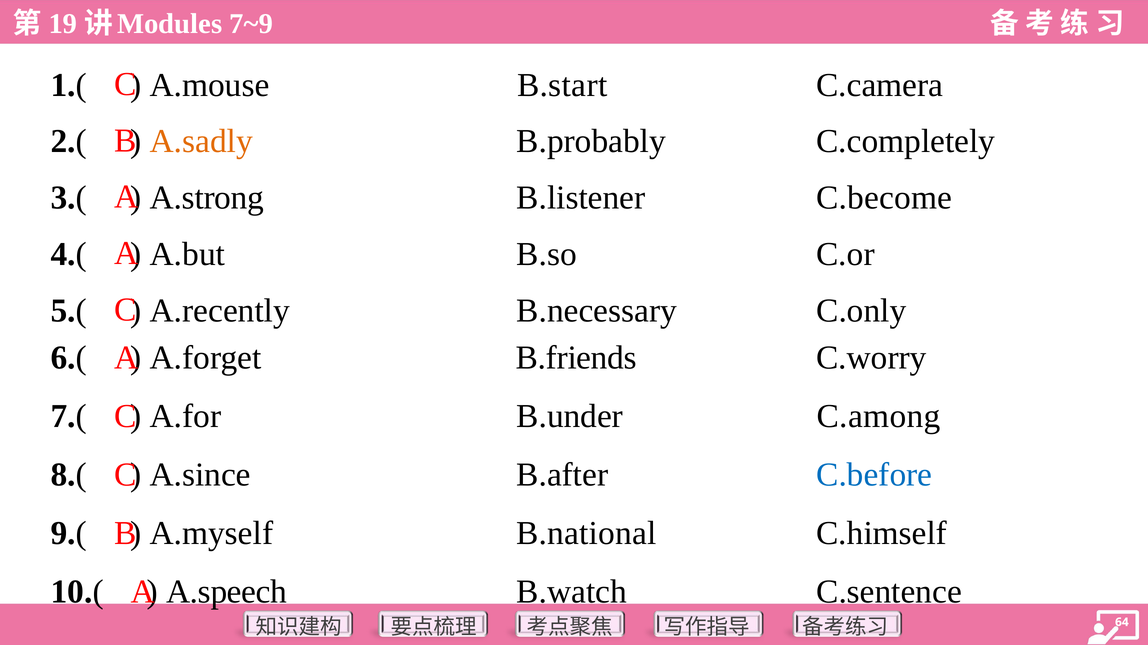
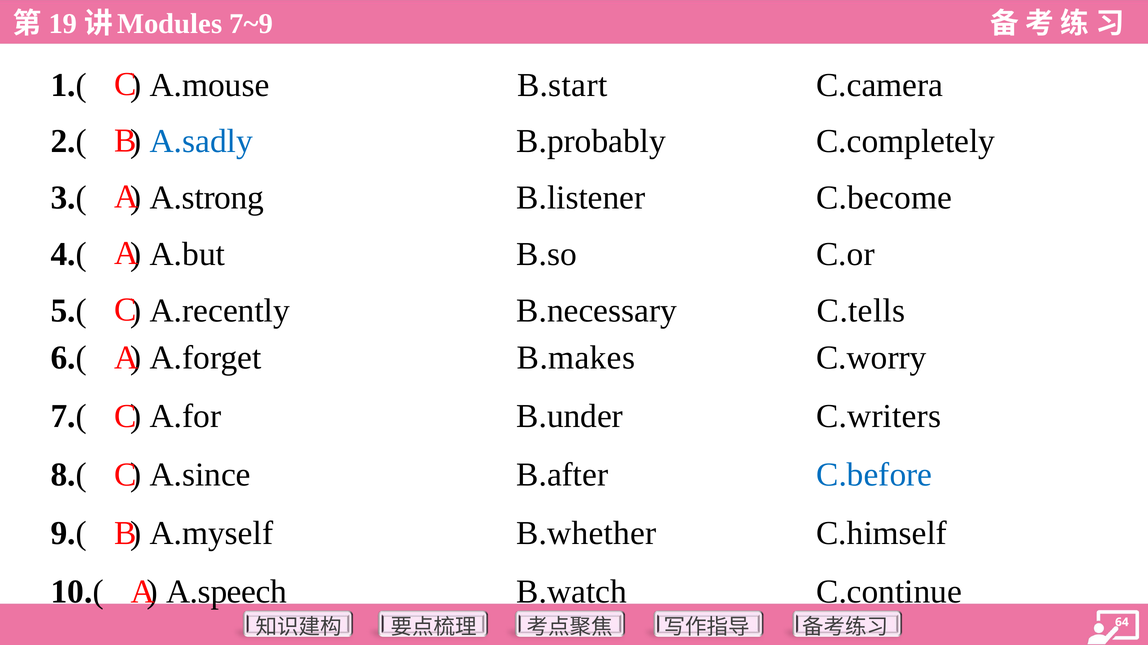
A.sadly colour: orange -> blue
C.only: C.only -> C.tells
B.friends: B.friends -> B.makes
C.among: C.among -> C.writers
B.national: B.national -> B.whether
C.sentence: C.sentence -> C.continue
